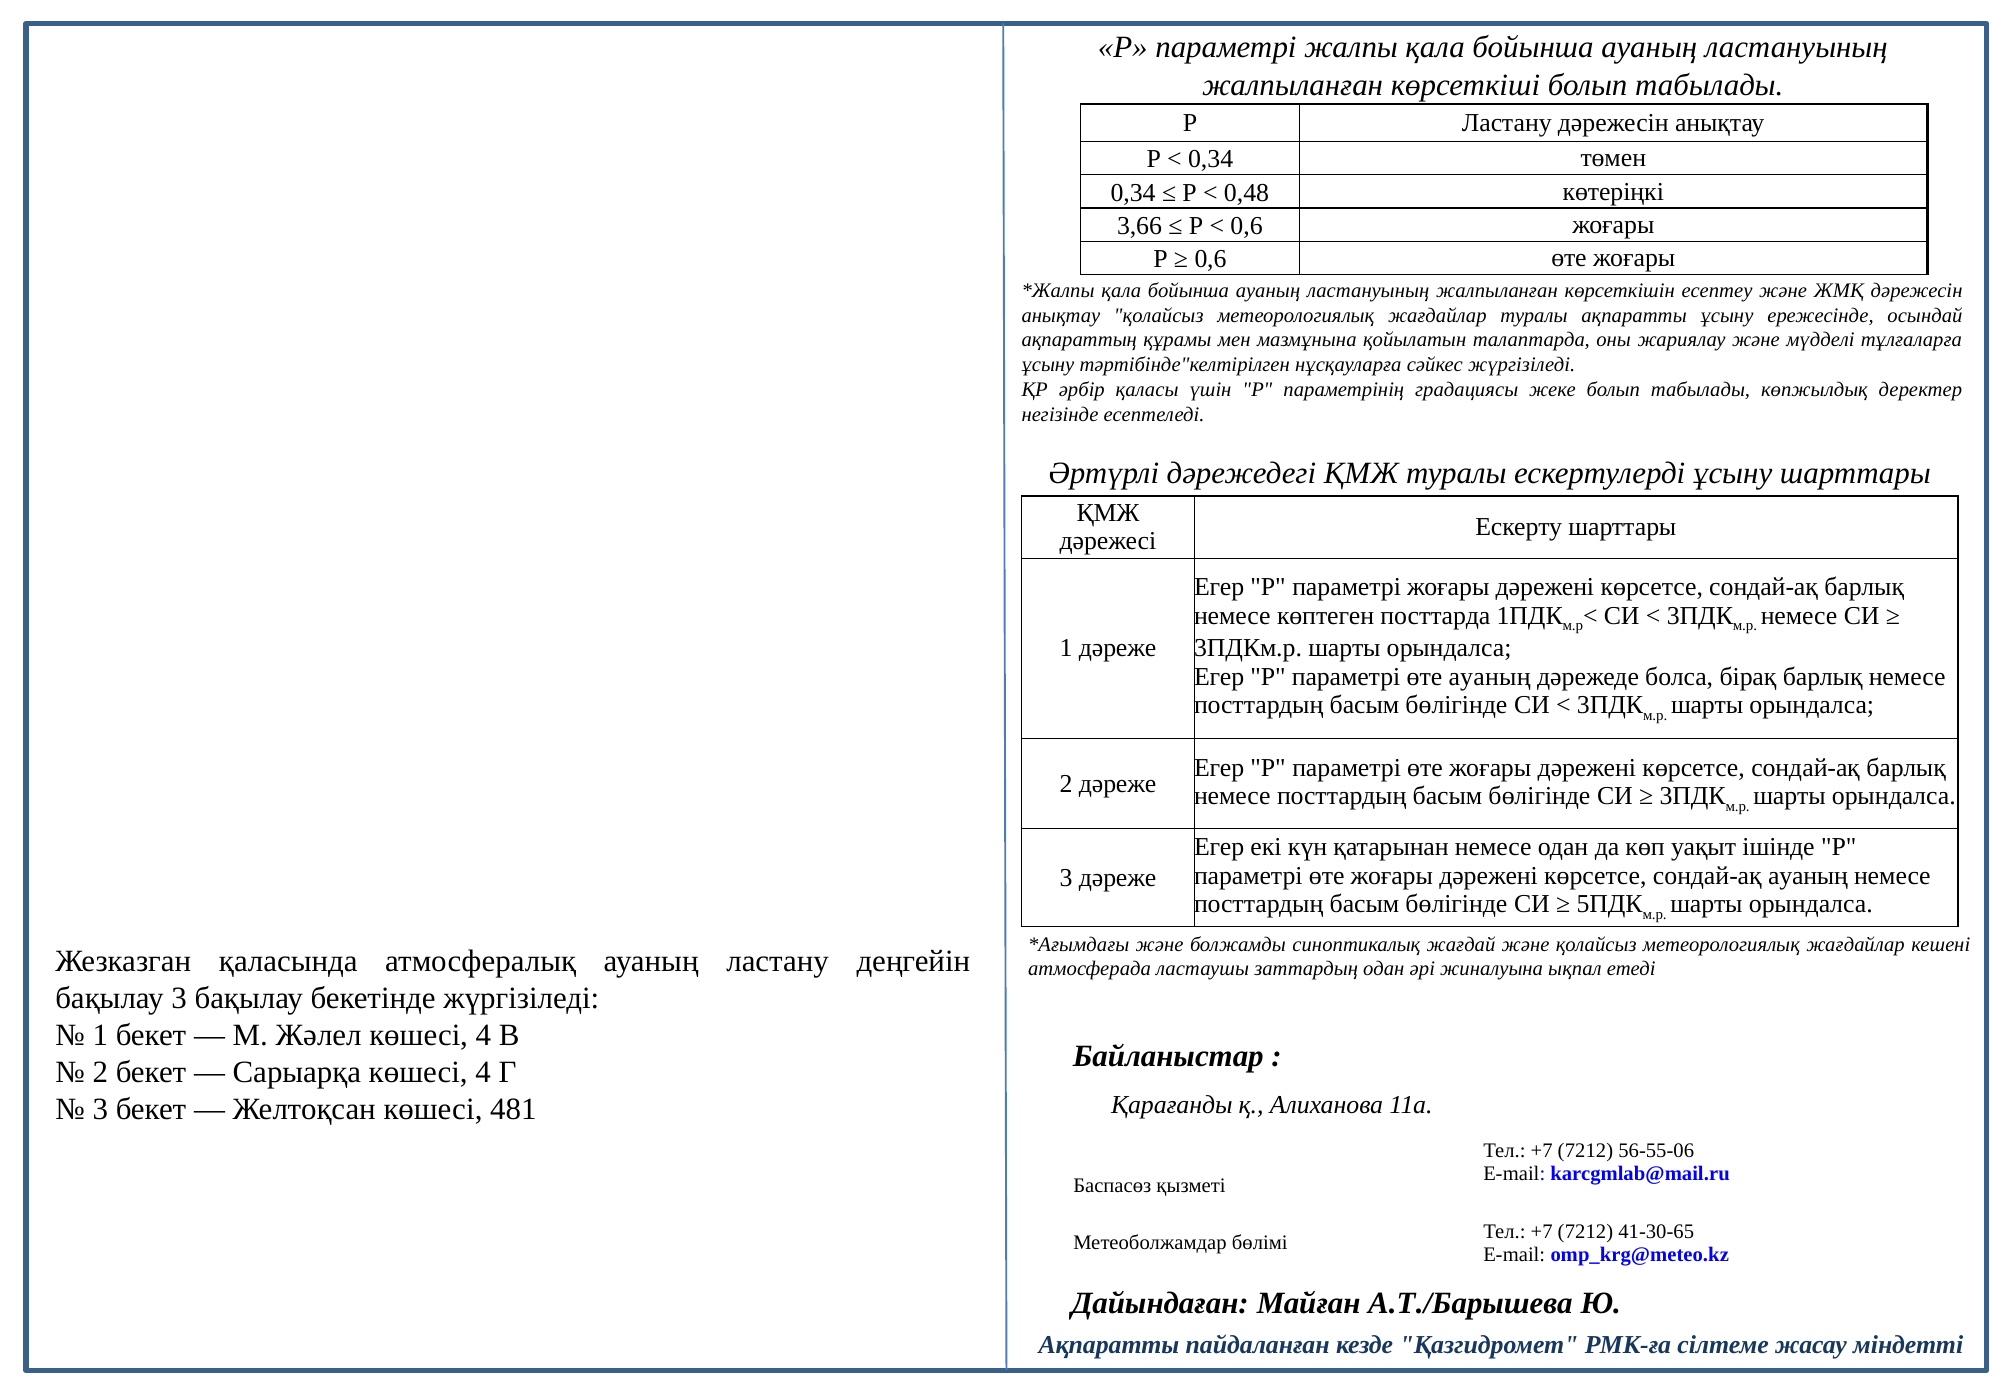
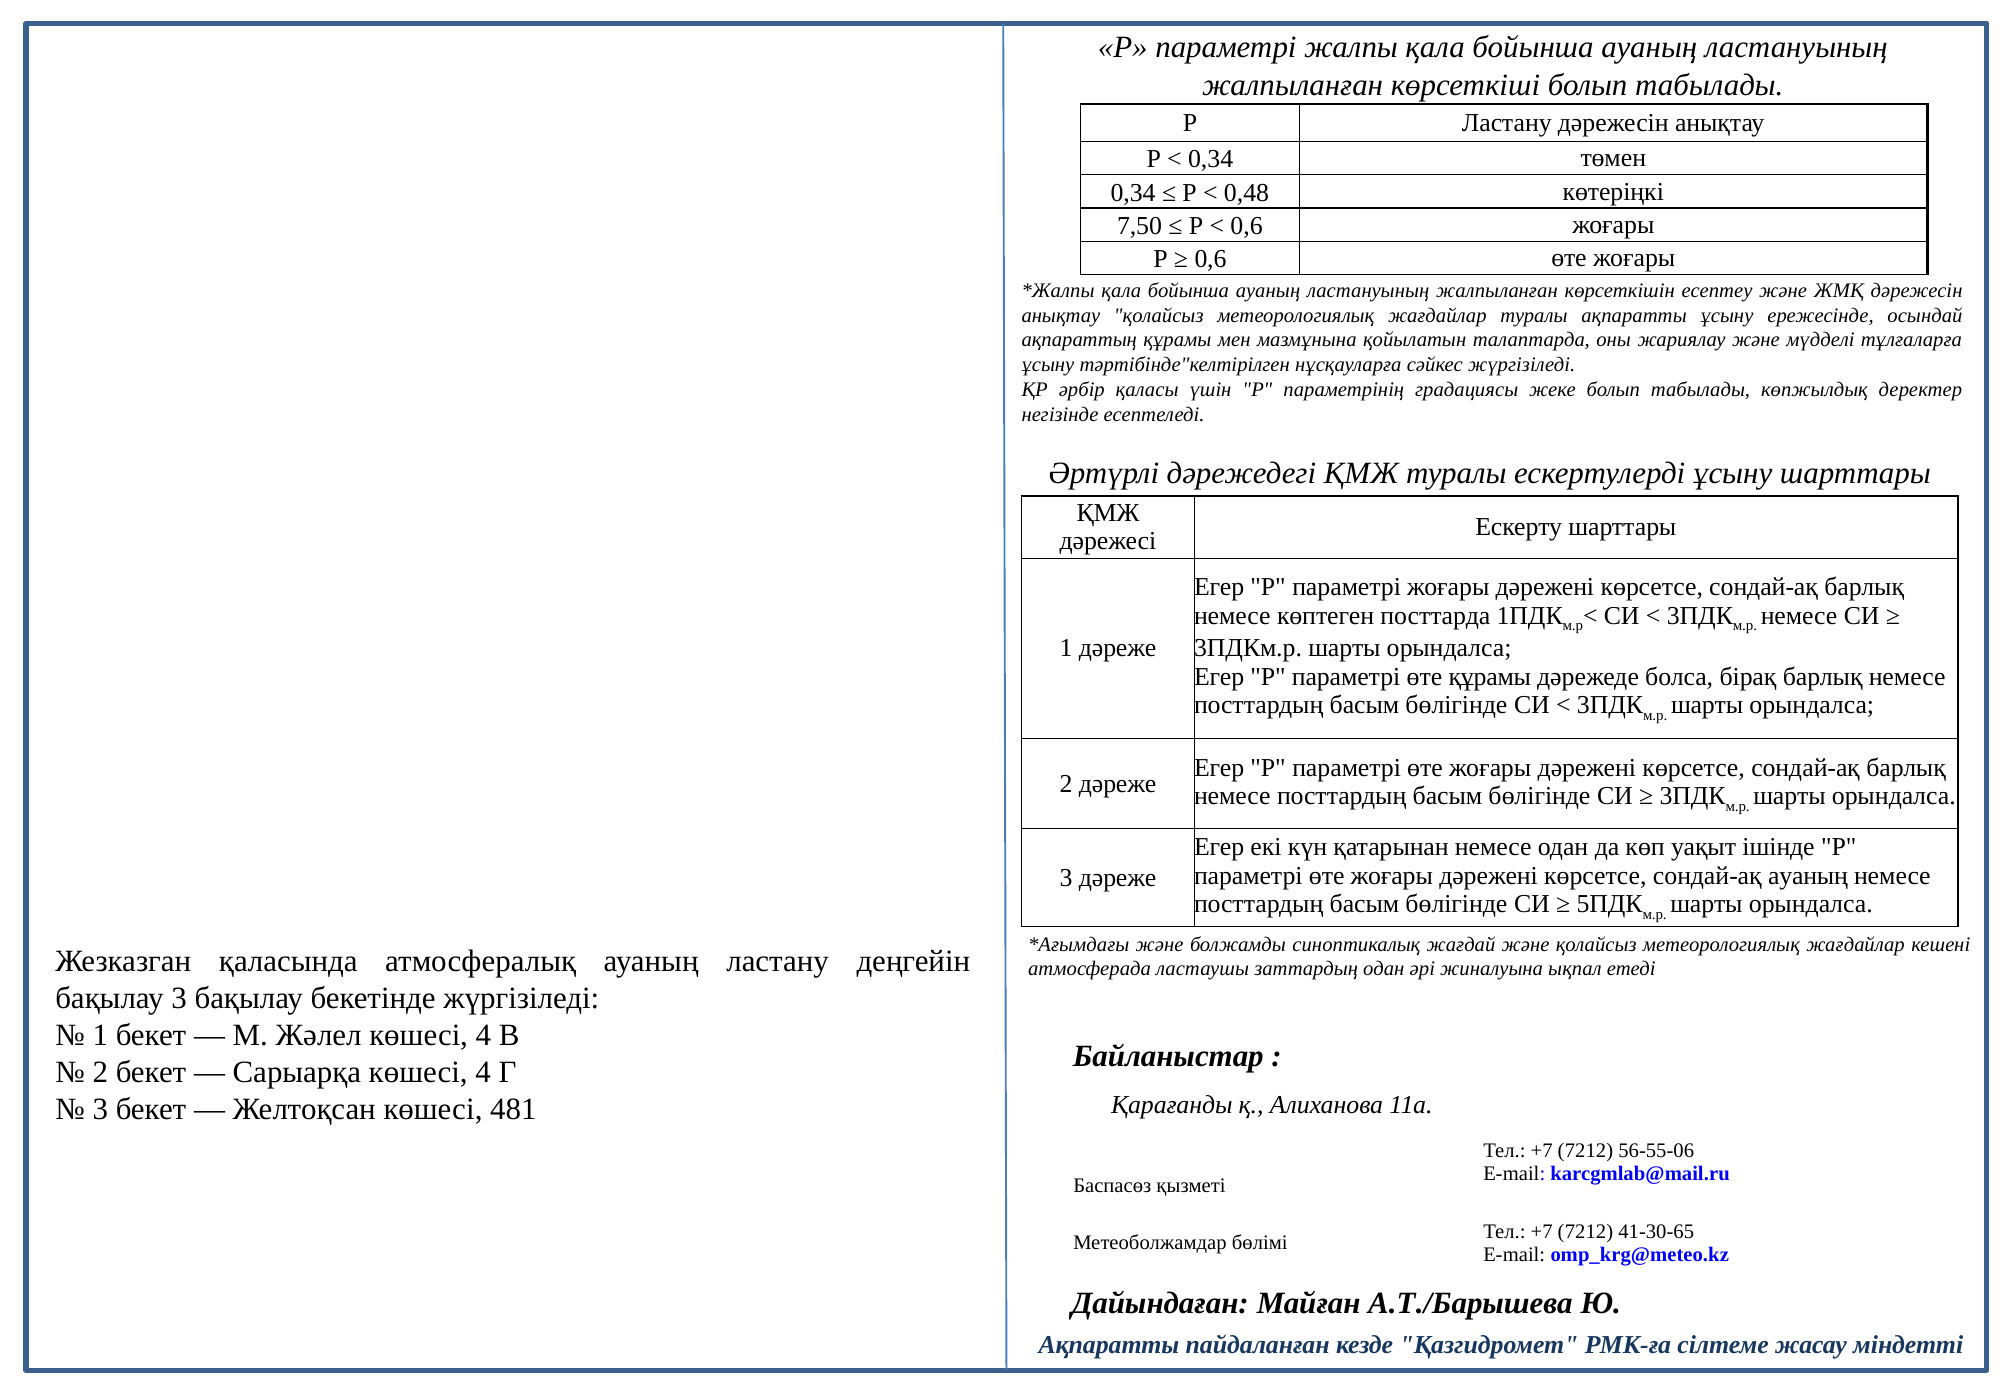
3,66: 3,66 -> 7,50
өте ауаның: ауаның -> құрамы
